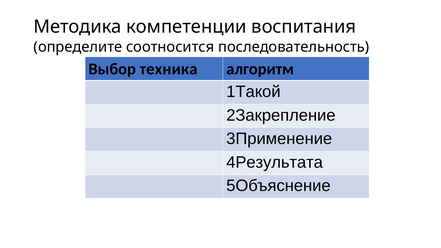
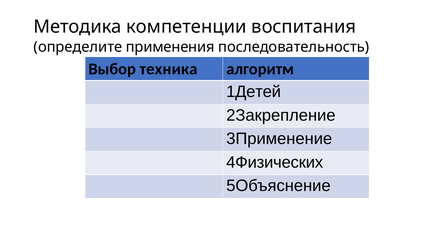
соотносится: соотносится -> применения
1Такой: 1Такой -> 1Детей
4Результата: 4Результата -> 4Физических
